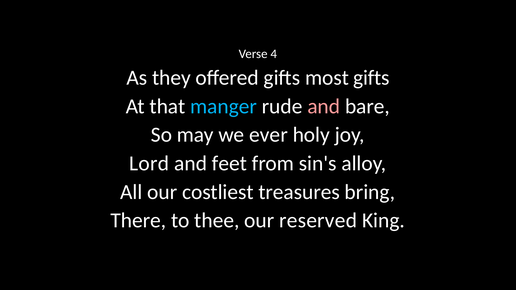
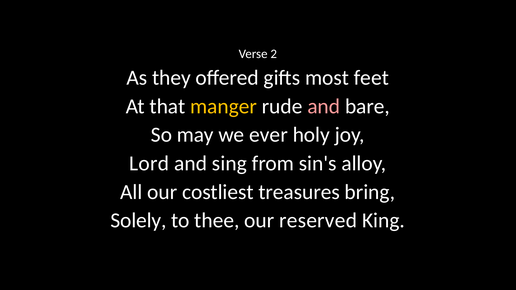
4: 4 -> 2
most gifts: gifts -> feet
manger colour: light blue -> yellow
feet: feet -> sing
There: There -> Solely
